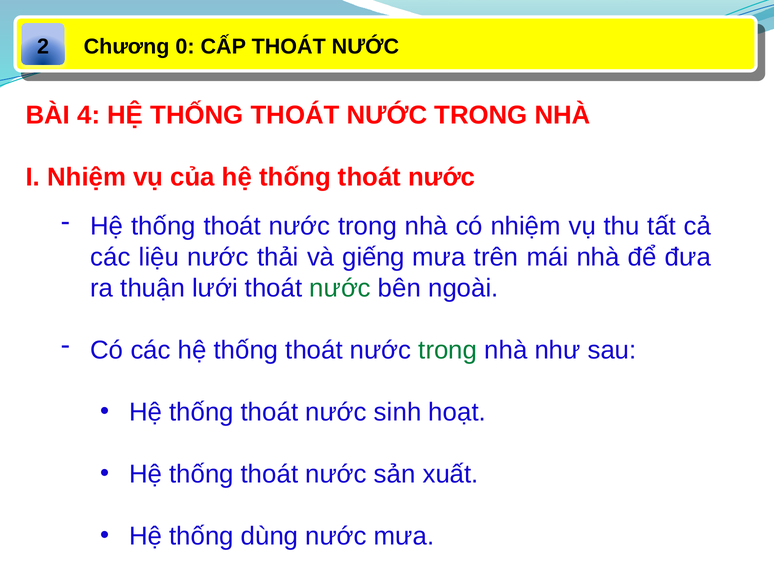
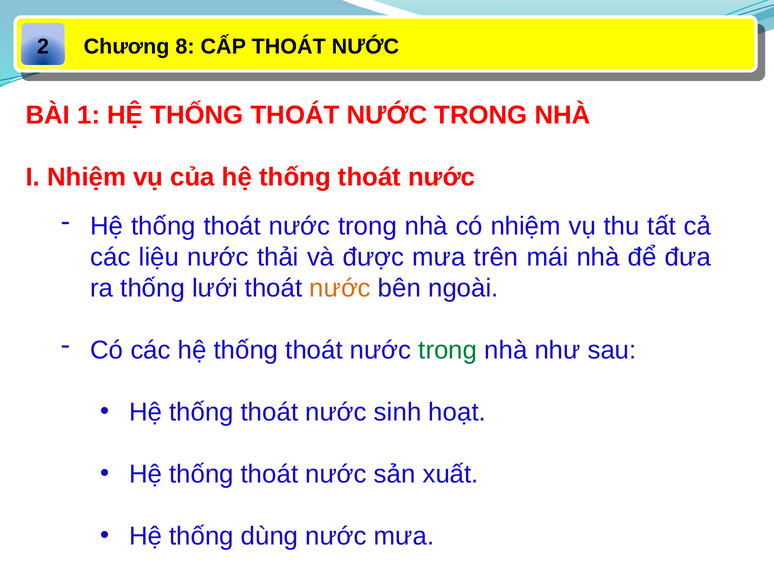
0: 0 -> 8
4: 4 -> 1
giếng: giếng -> được
ra thuận: thuận -> thống
nước at (340, 288) colour: green -> orange
